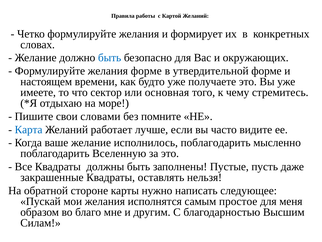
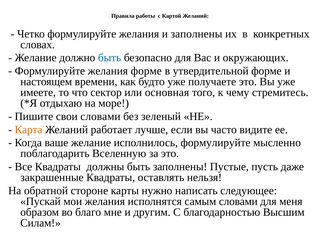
и формирует: формирует -> заполнены
помните: помните -> зеленый
Карта colour: blue -> orange
исполнилось поблагодарить: поблагодарить -> формулируйте
самым простое: простое -> словами
